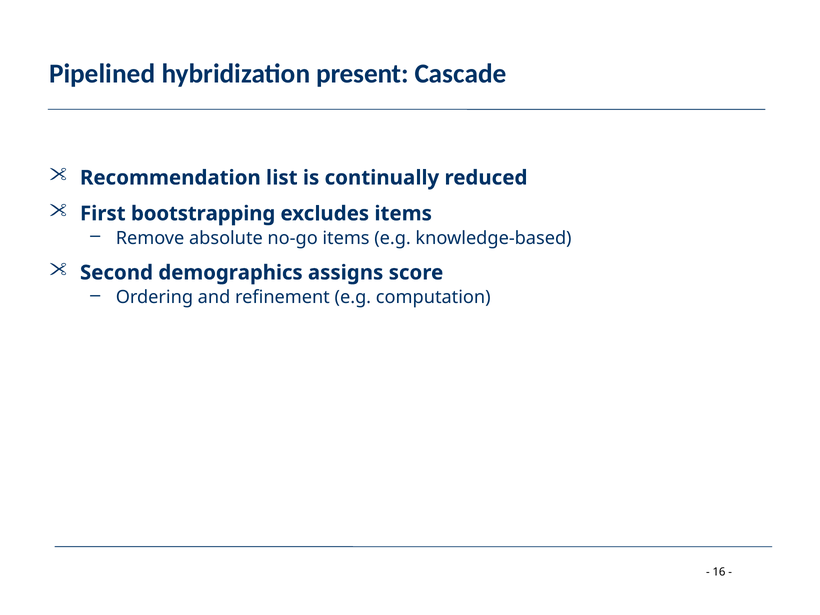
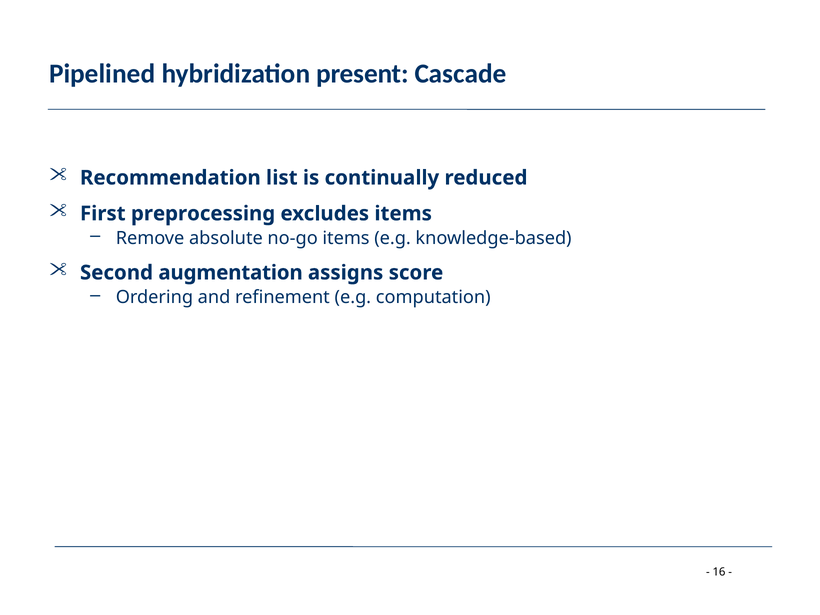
bootstrapping: bootstrapping -> preprocessing
demographics: demographics -> augmentation
